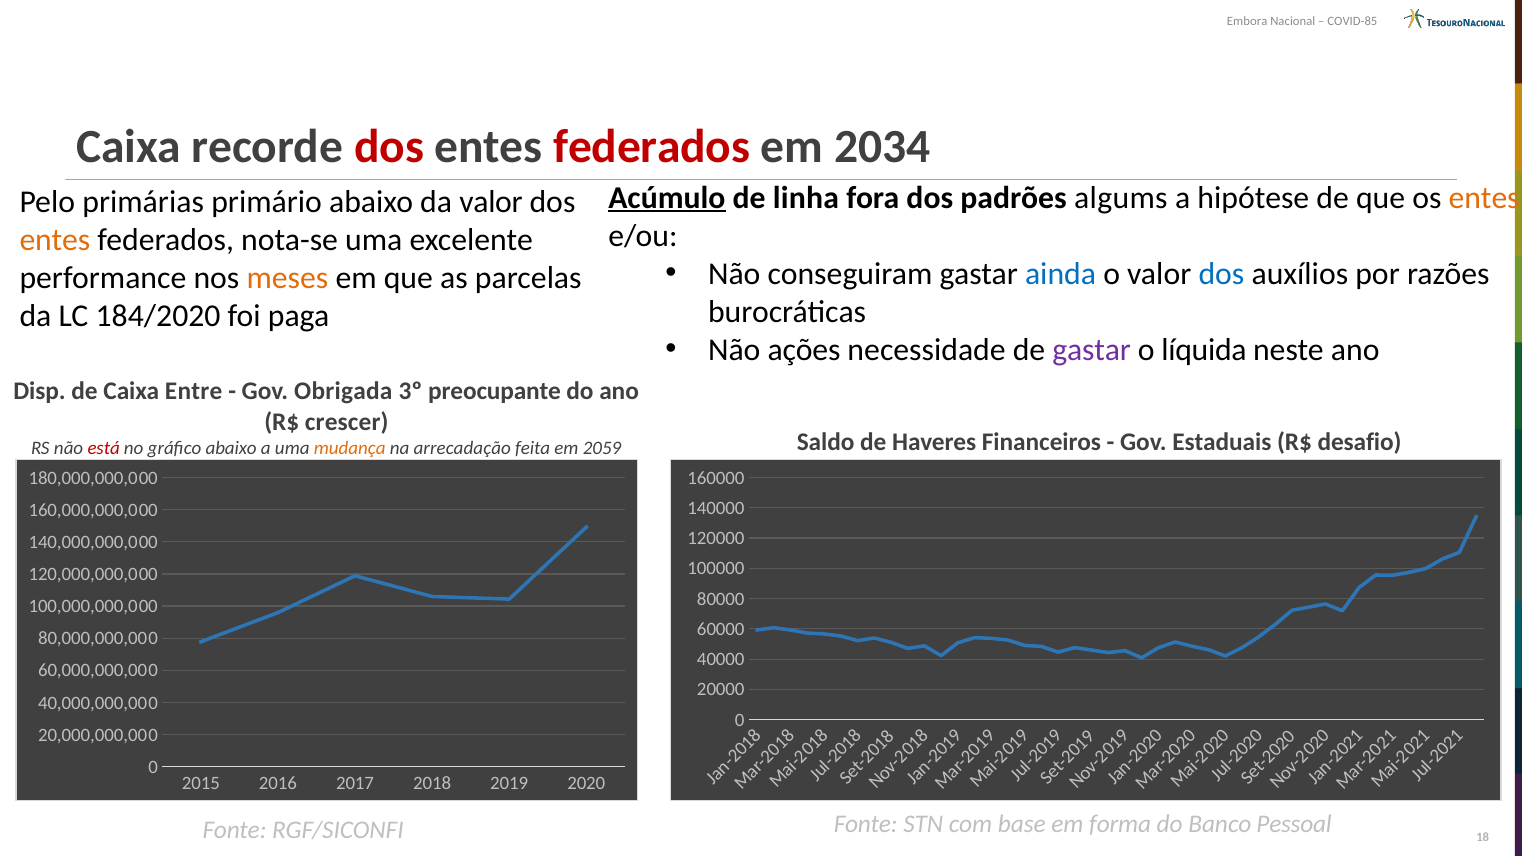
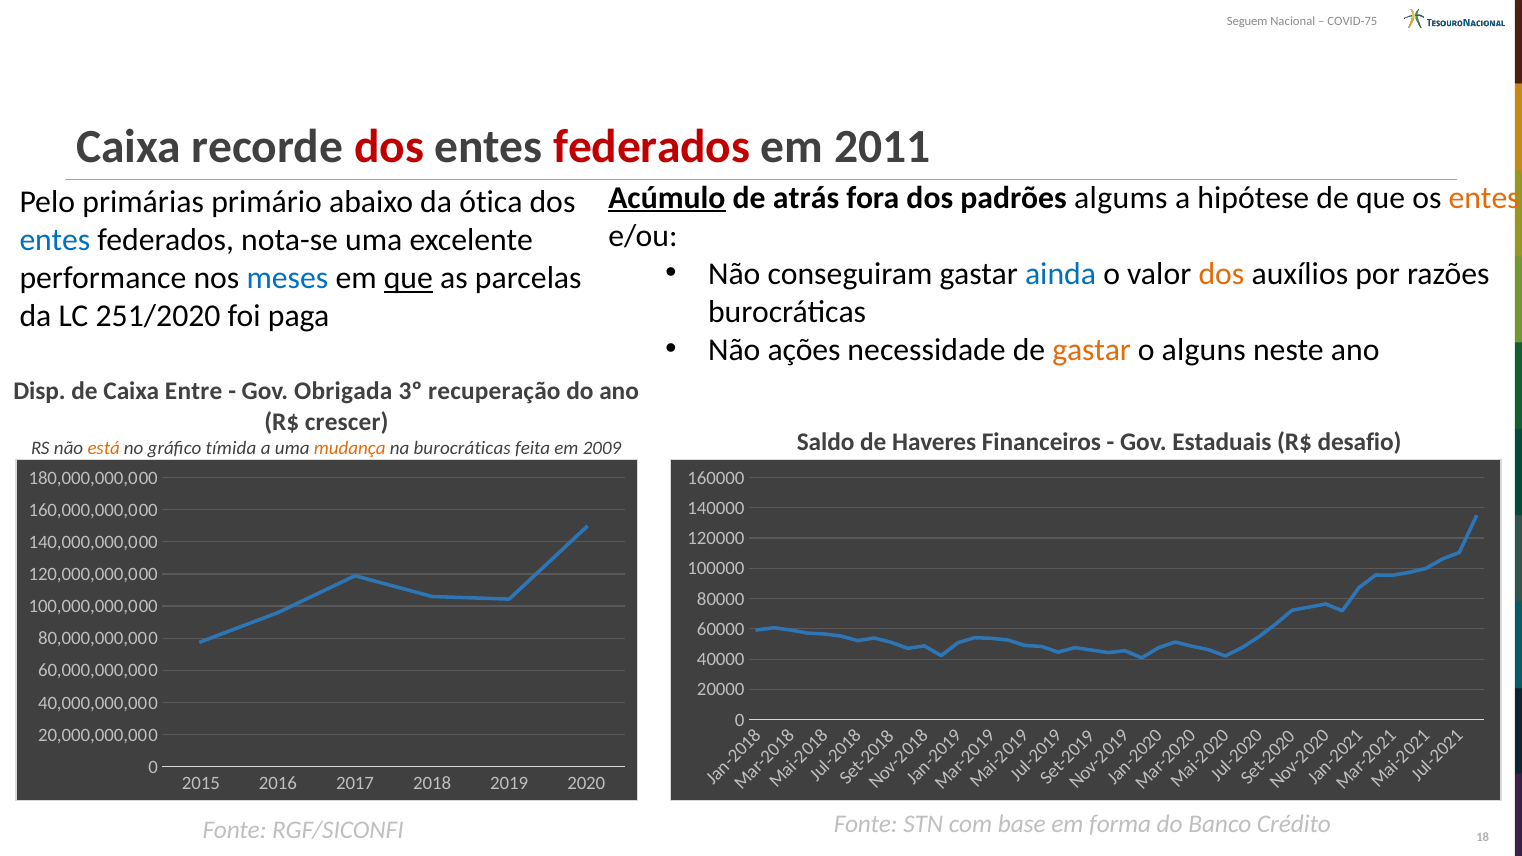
Embora: Embora -> Seguem
COVID-85: COVID-85 -> COVID-75
2034: 2034 -> 2011
linha: linha -> atrás
da valor: valor -> ótica
entes at (55, 240) colour: orange -> blue
dos at (1221, 274) colour: blue -> orange
meses colour: orange -> blue
que at (408, 278) underline: none -> present
184/2020: 184/2020 -> 251/2020
gastar at (1092, 350) colour: purple -> orange
líquida: líquida -> alguns
preocupante: preocupante -> recuperação
está colour: red -> orange
gráfico abaixo: abaixo -> tímida
na arrecadação: arrecadação -> burocráticas
2059: 2059 -> 2009
Pessoal: Pessoal -> Crédito
